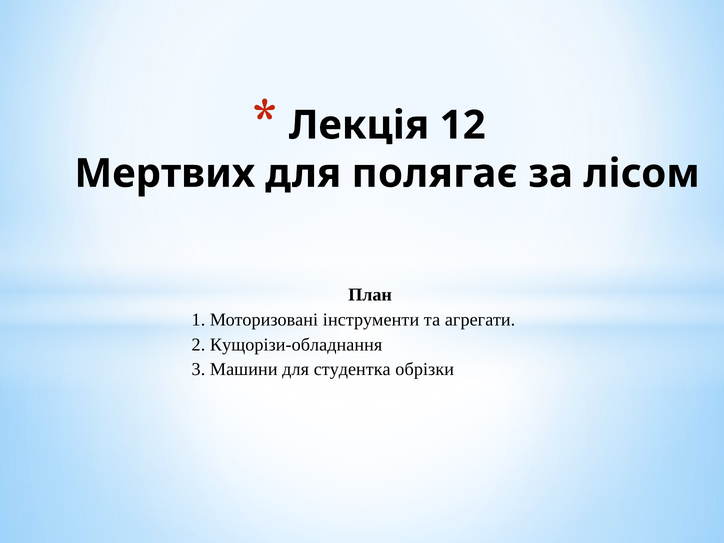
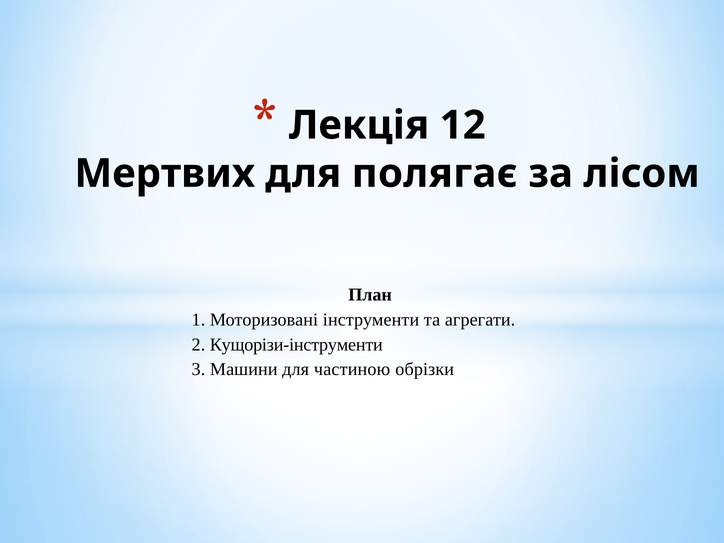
Кущорізи-обладнання: Кущорізи-обладнання -> Кущорізи-інструменти
студентка: студентка -> частиною
